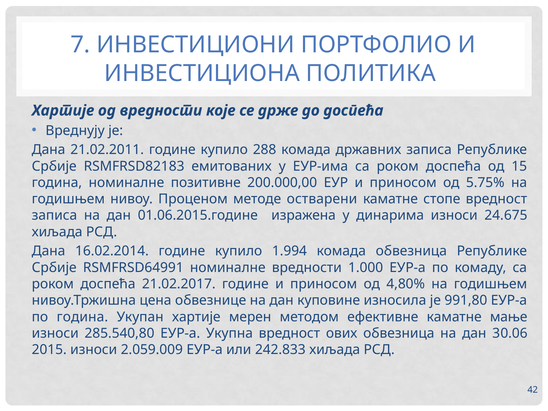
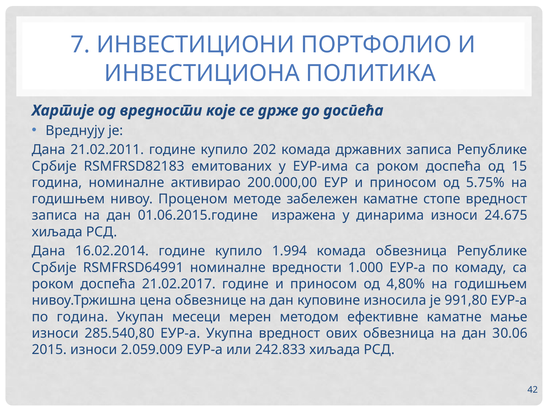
288: 288 -> 202
позитивне: позитивне -> активирао
остварени: остварени -> забележен
Укупан хартије: хартије -> месеци
